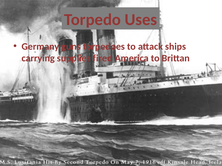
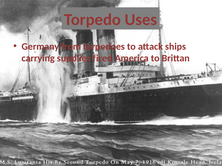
guns: guns -> from
